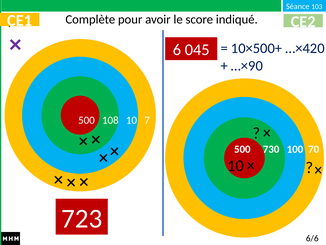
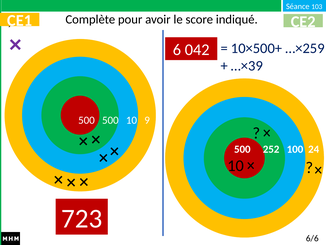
045: 045 -> 042
…×420: …×420 -> …×259
…×90: …×90 -> …×39
500 108: 108 -> 500
7: 7 -> 9
730: 730 -> 252
70: 70 -> 24
